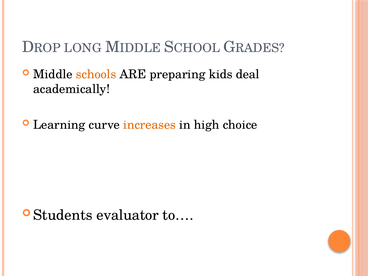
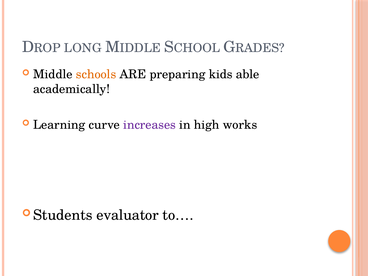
deal: deal -> able
increases colour: orange -> purple
choice: choice -> works
